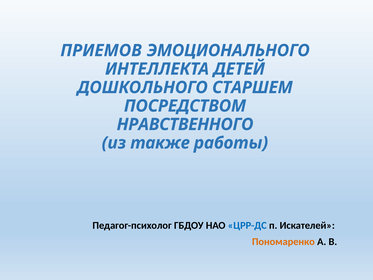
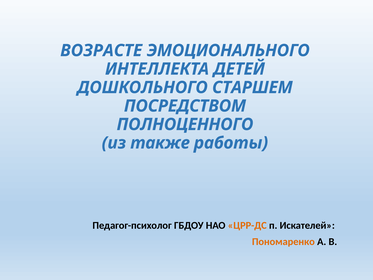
ПРИЕМОВ: ПРИЕМОВ -> ВОЗРАСТЕ
НРАВСТВЕННОГО: НРАВСТВЕННОГО -> ПОЛНОЦЕННОГО
ЦРР-ДС colour: blue -> orange
